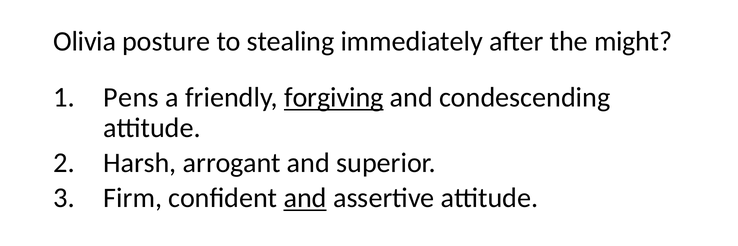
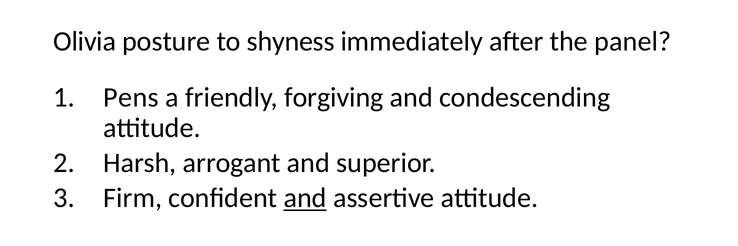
stealing: stealing -> shyness
might: might -> panel
forgiving underline: present -> none
